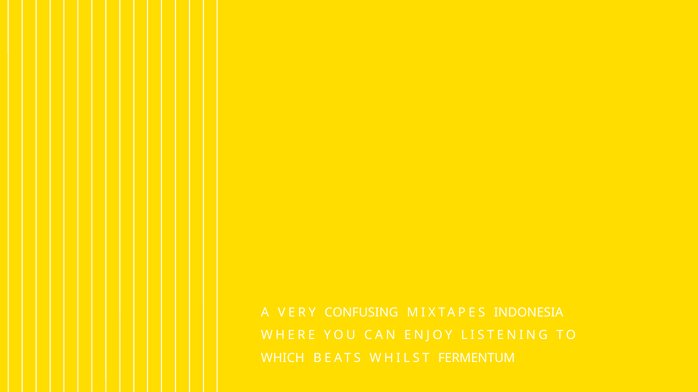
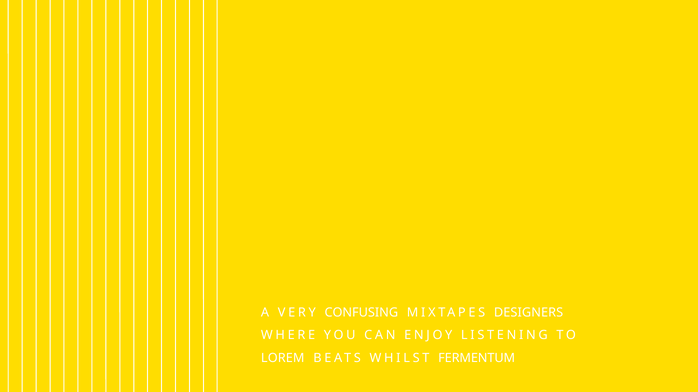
INDONESIA: INDONESIA -> DESIGNERS
WHICH: WHICH -> LOREM
